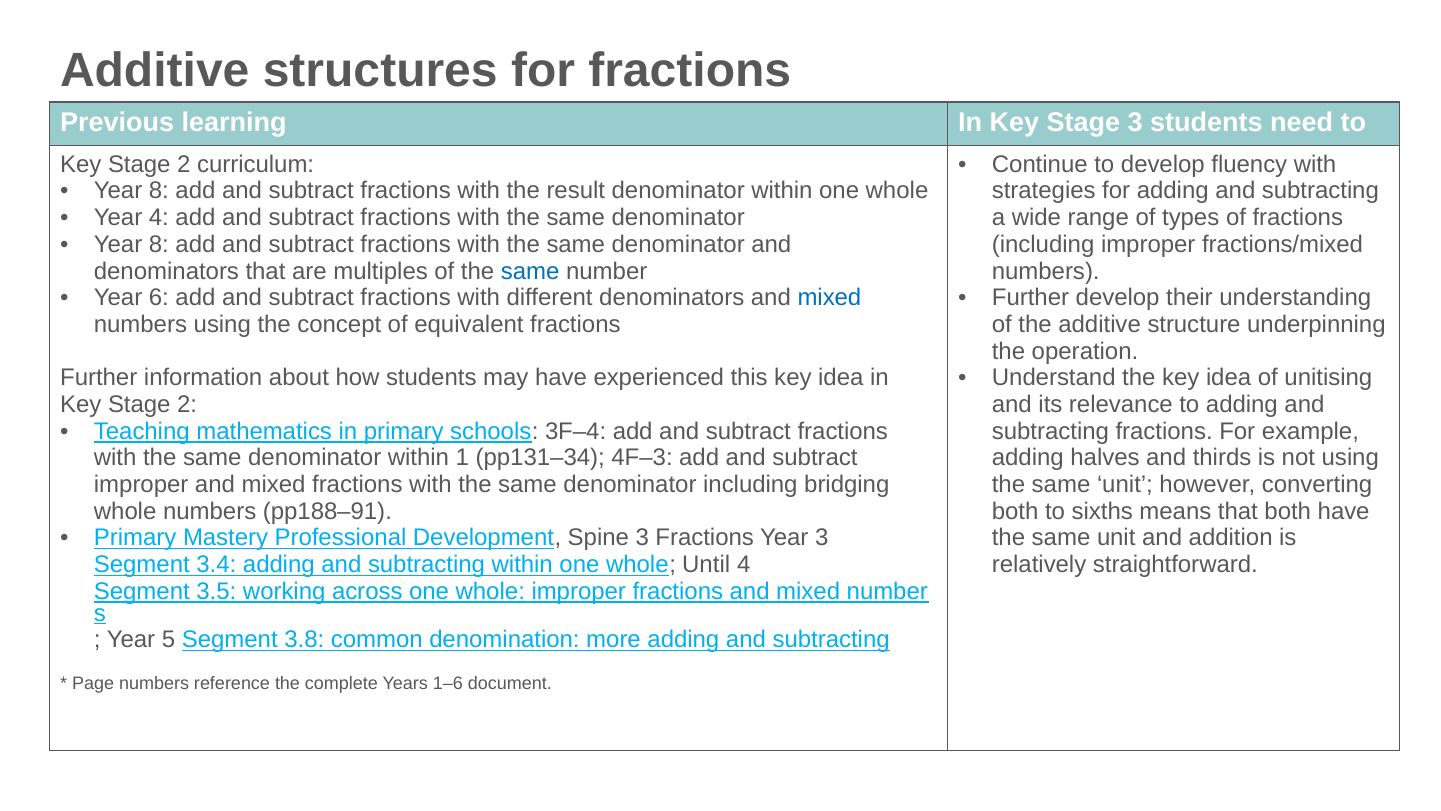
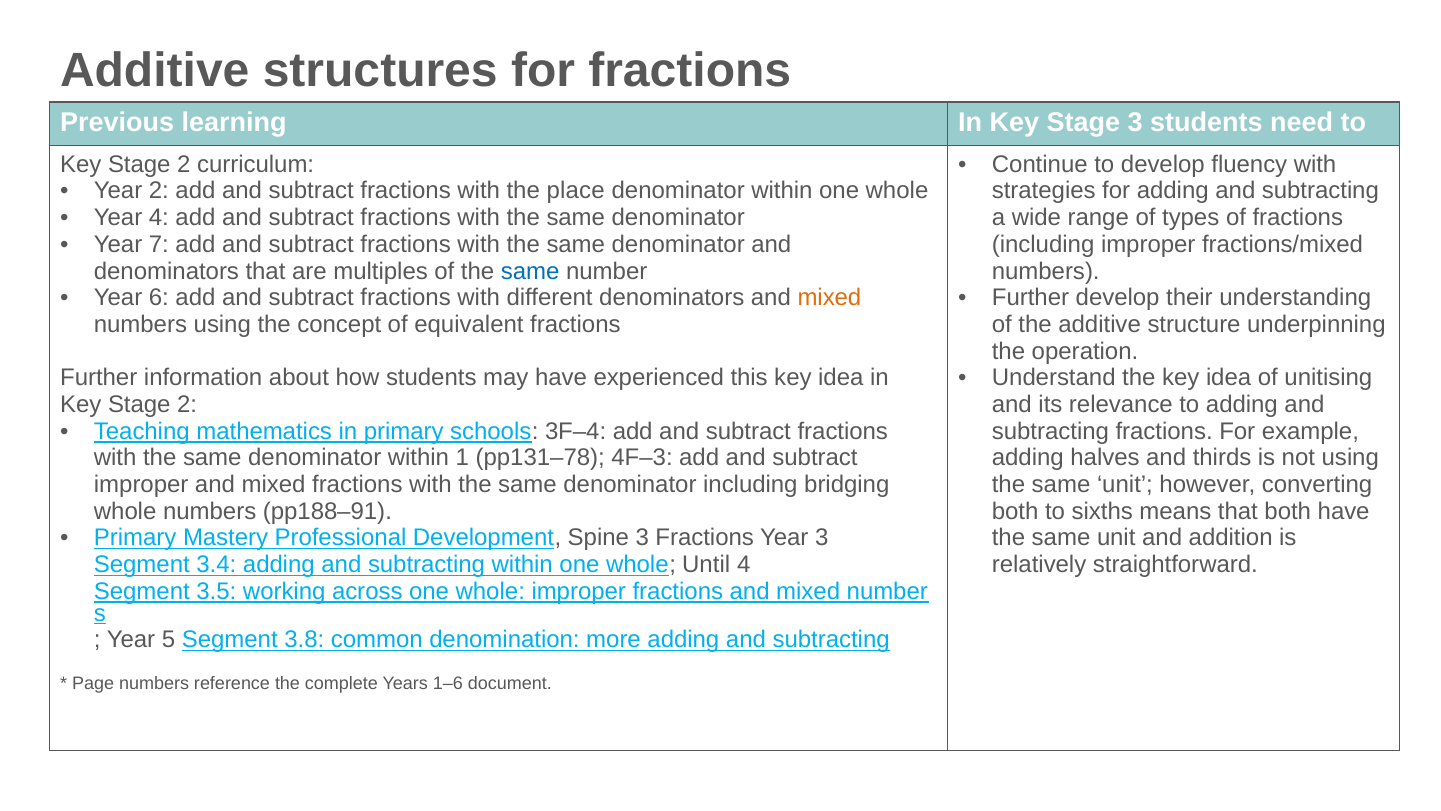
8 at (159, 191): 8 -> 2
result: result -> place
8 at (159, 244): 8 -> 7
mixed at (829, 298) colour: blue -> orange
pp131–34: pp131–34 -> pp131–78
